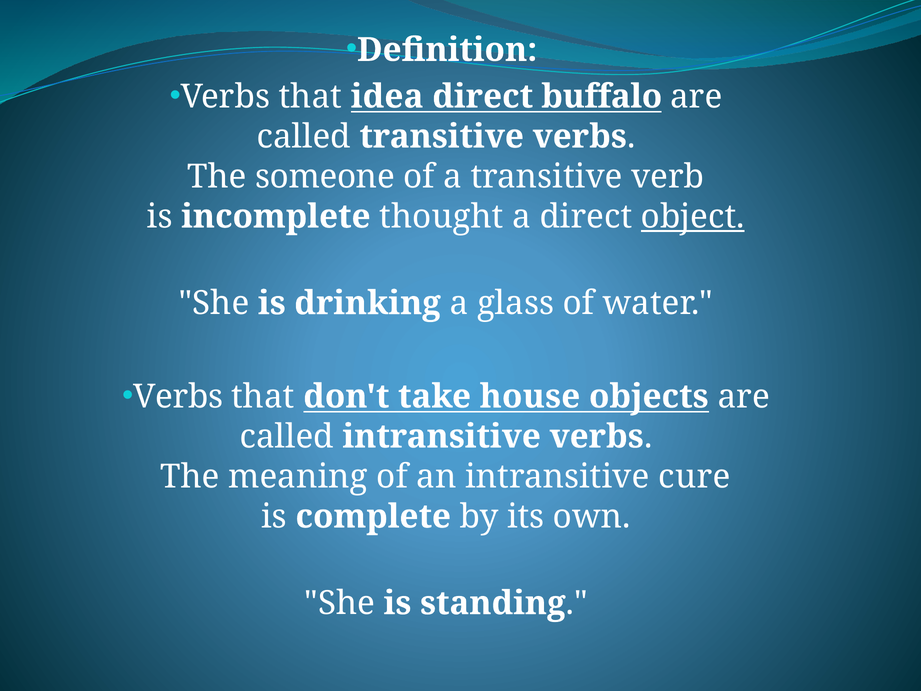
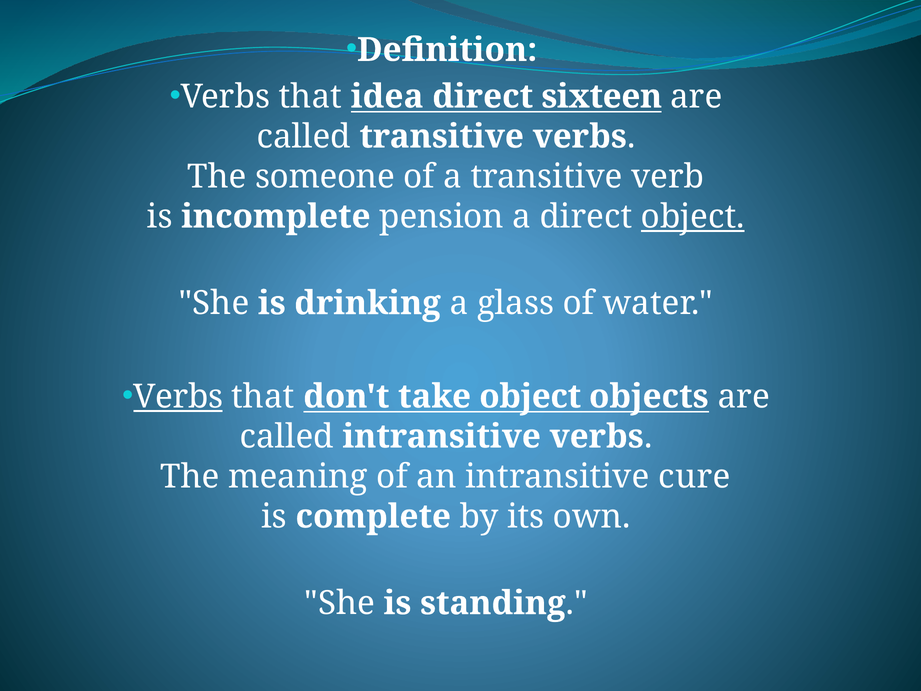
buffalo: buffalo -> sixteen
thought: thought -> pension
Verbs at (178, 396) underline: none -> present
take house: house -> object
